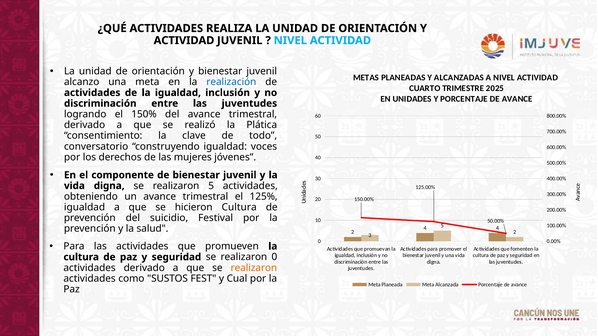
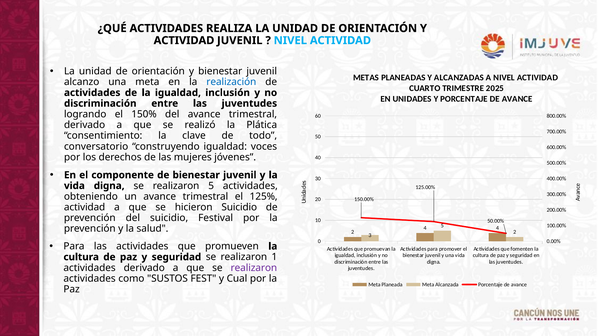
igualdad at (85, 207): igualdad -> actividad
hicieron Cultura: Cultura -> Suicidio
realizaron 0: 0 -> 1
realizaron at (254, 268) colour: orange -> purple
